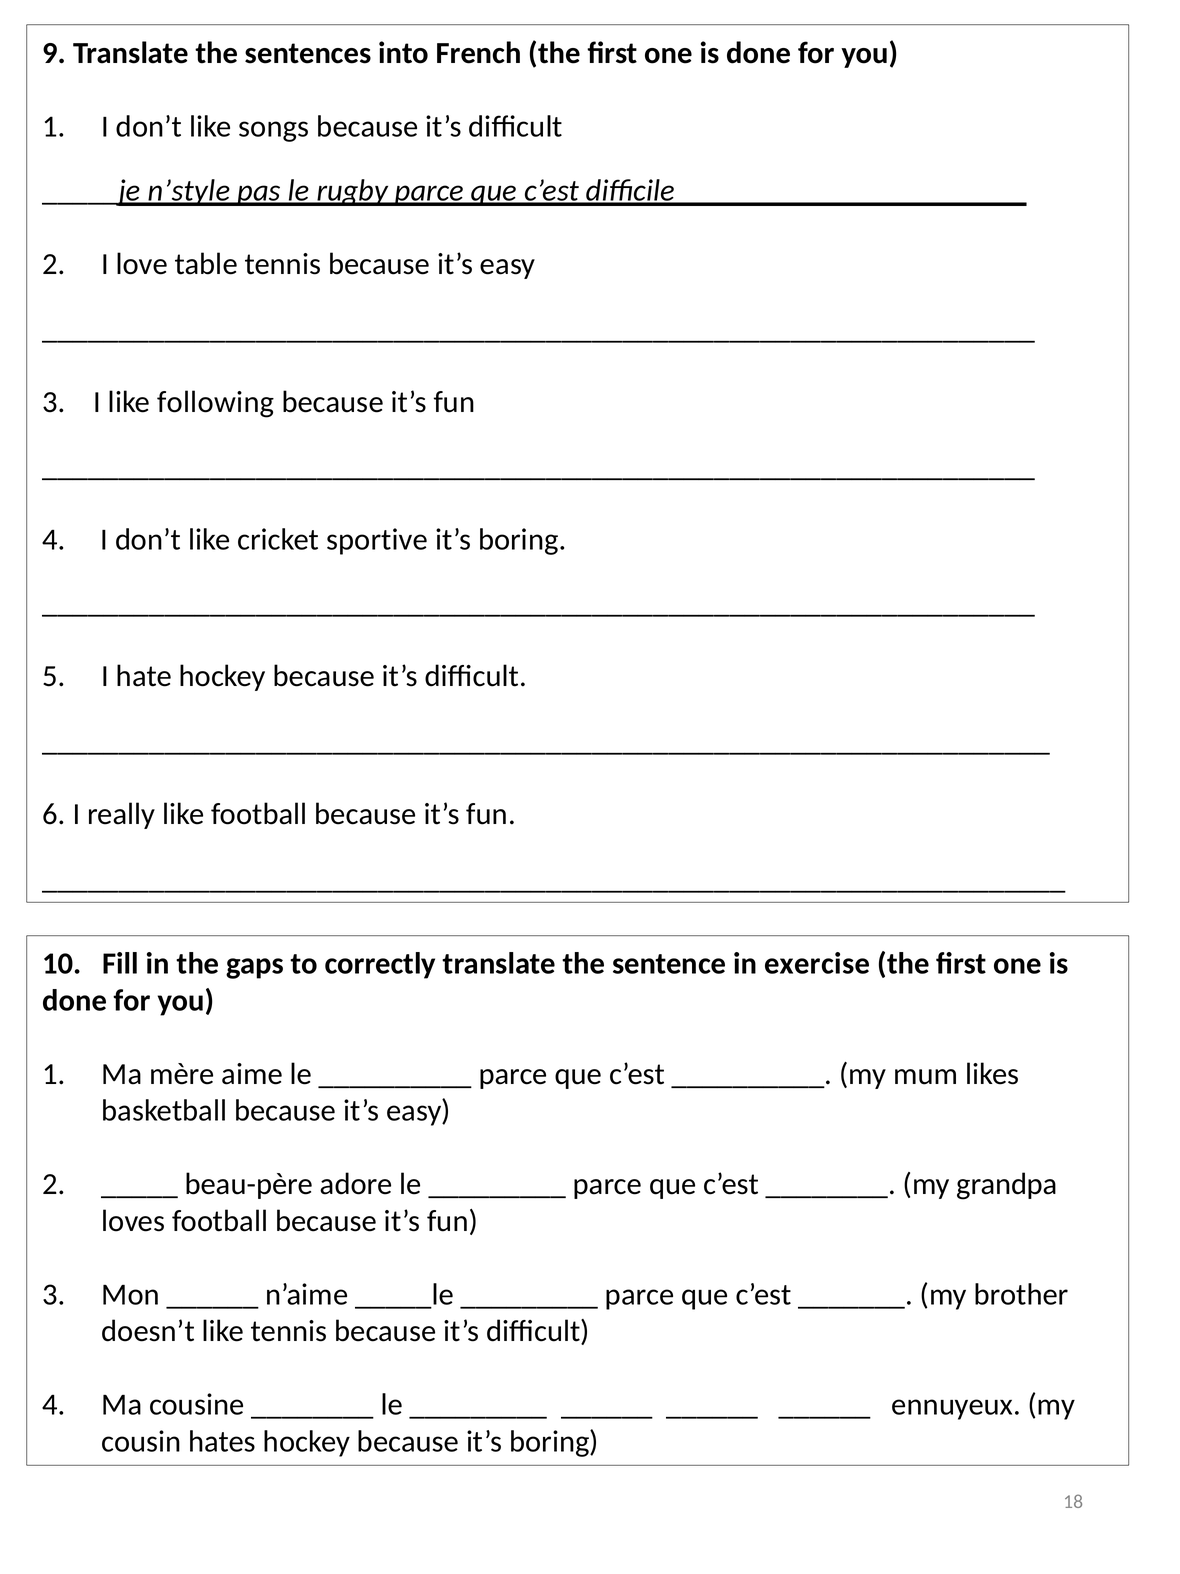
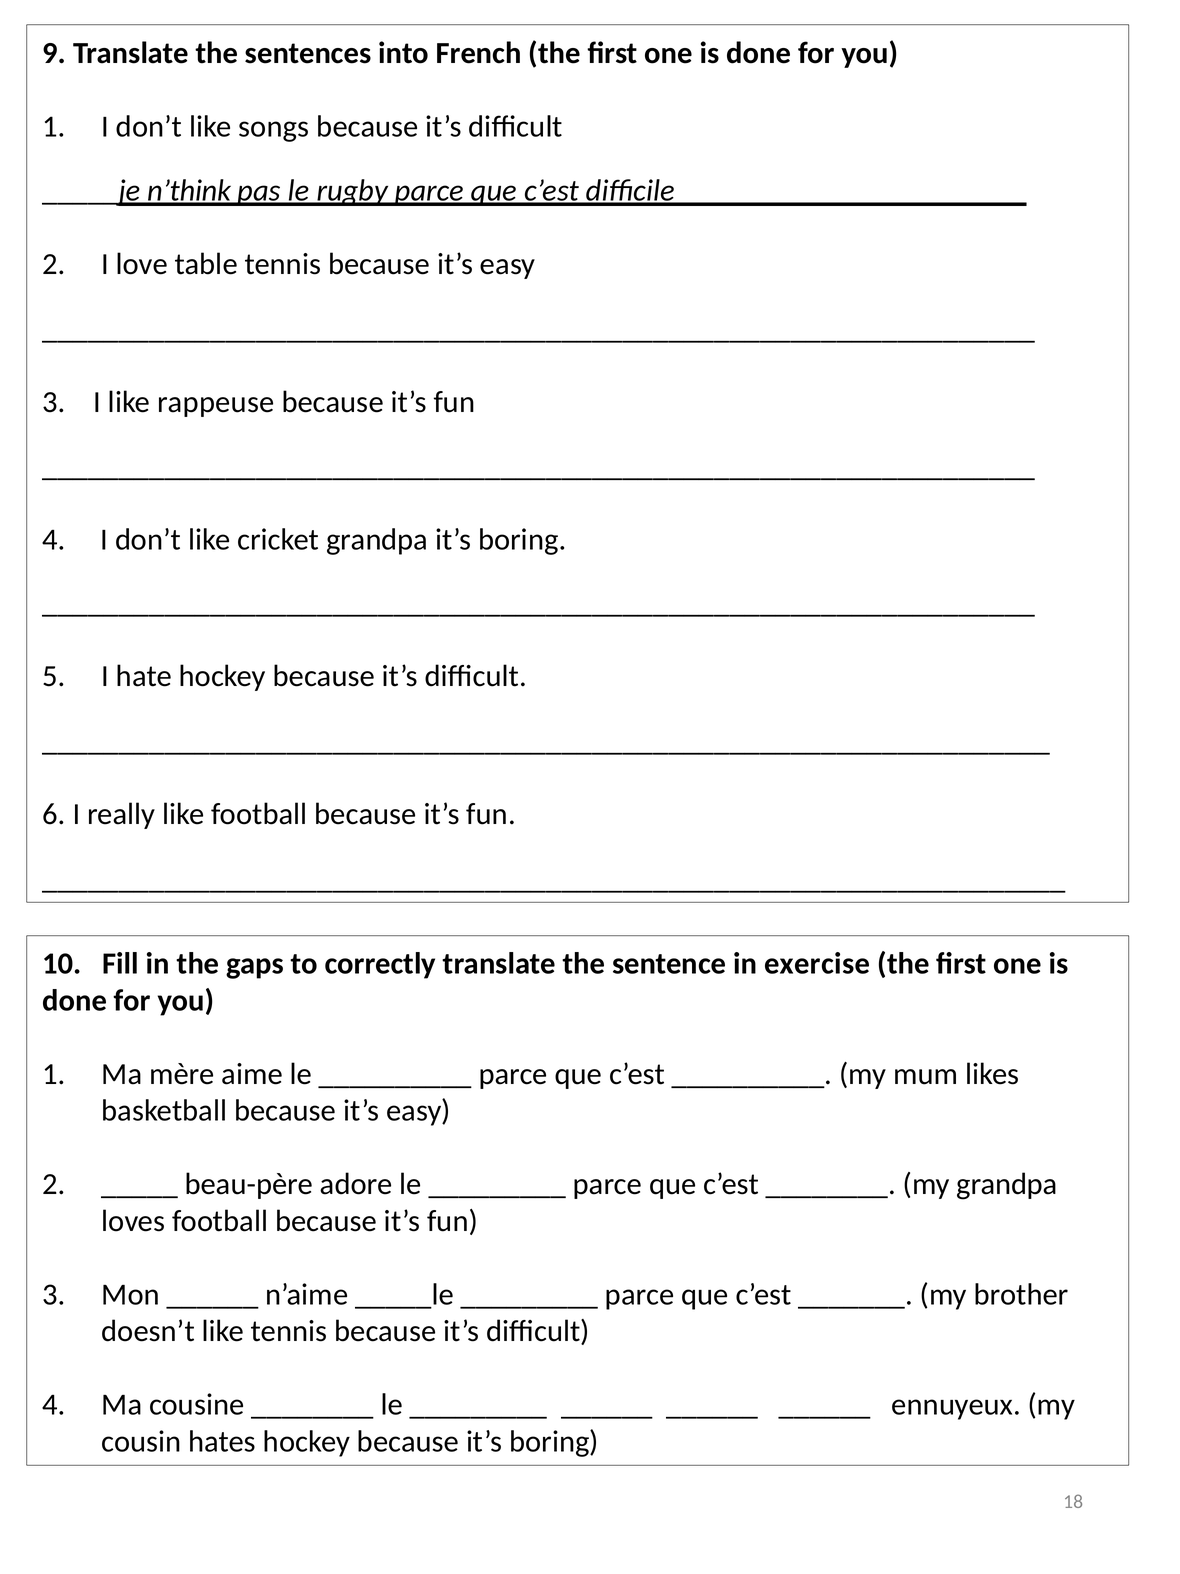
n’style: n’style -> n’think
following: following -> rappeuse
cricket sportive: sportive -> grandpa
